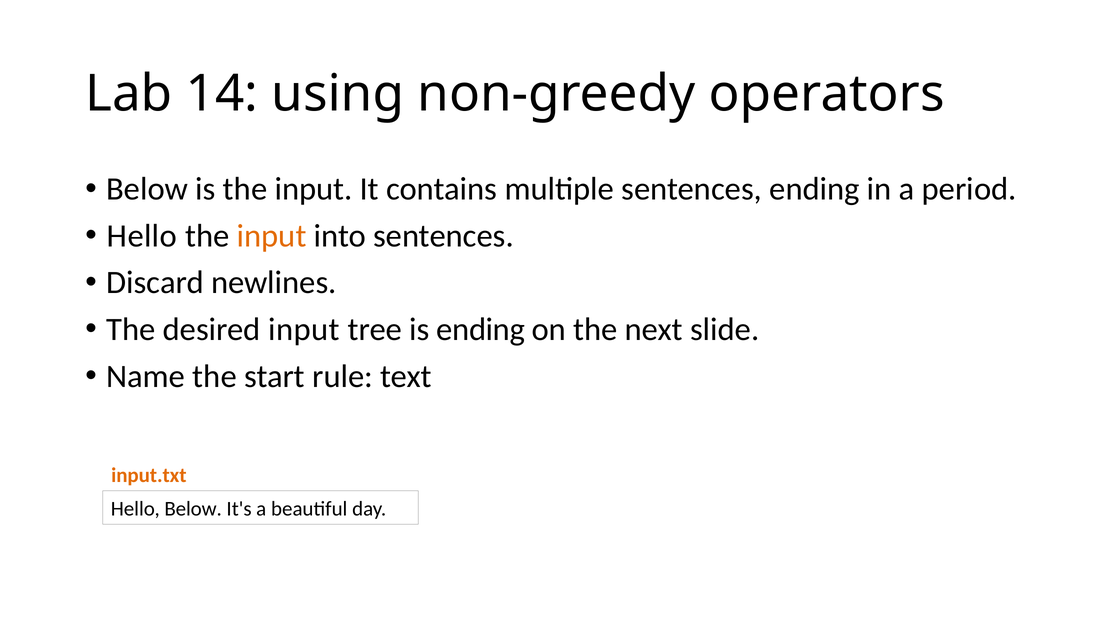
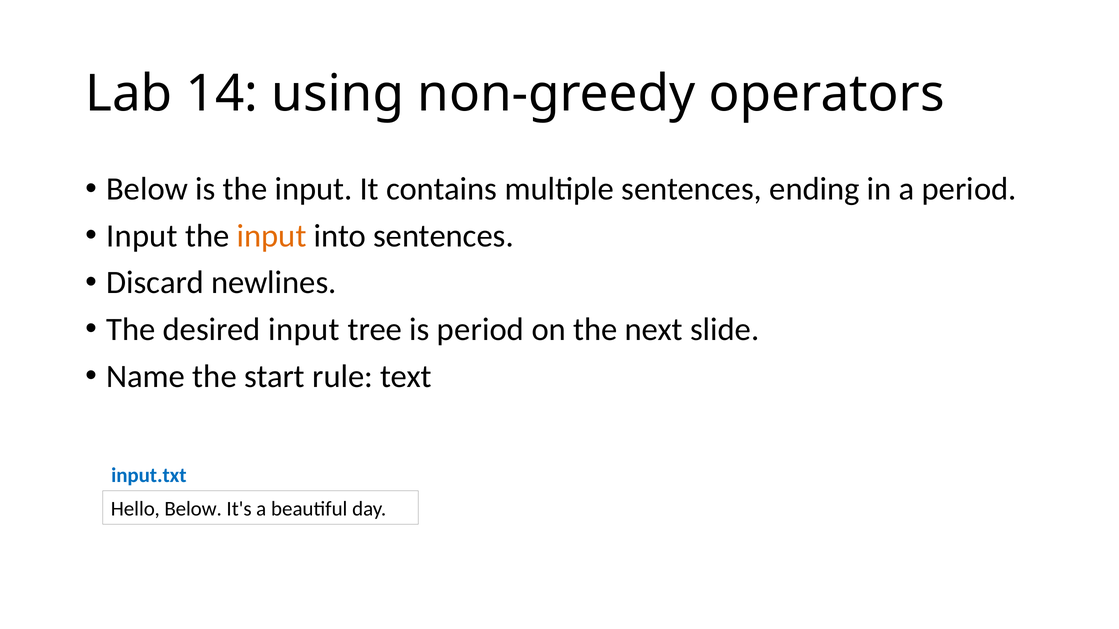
Hello at (142, 236): Hello -> Input
is ending: ending -> period
input.txt colour: orange -> blue
